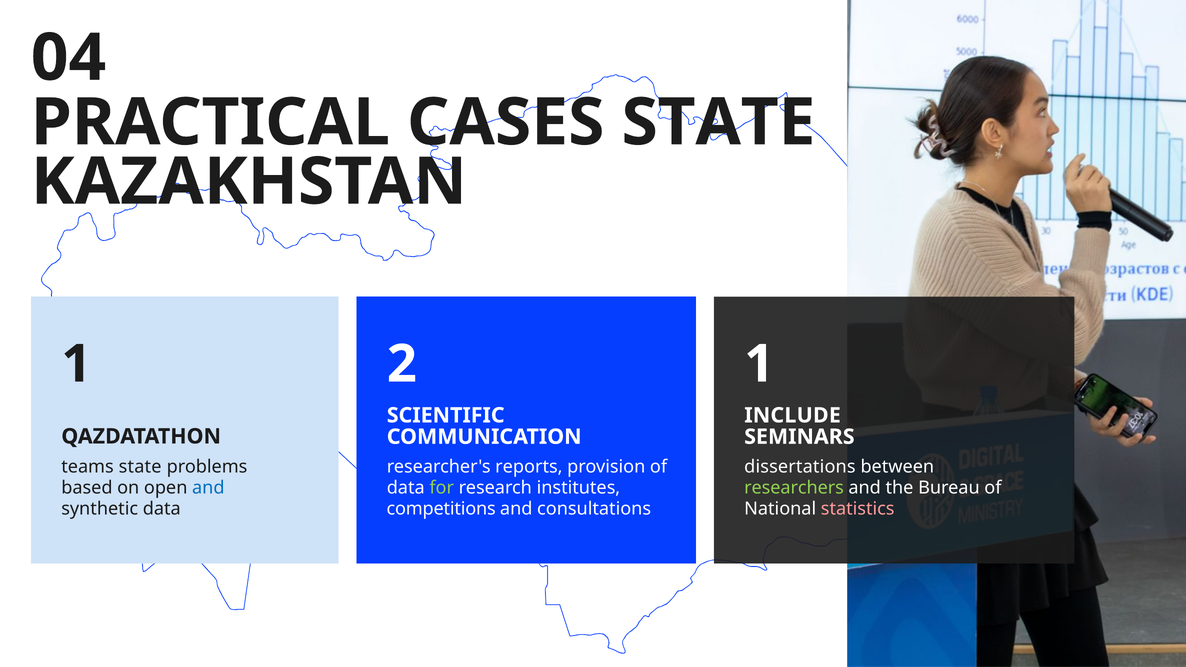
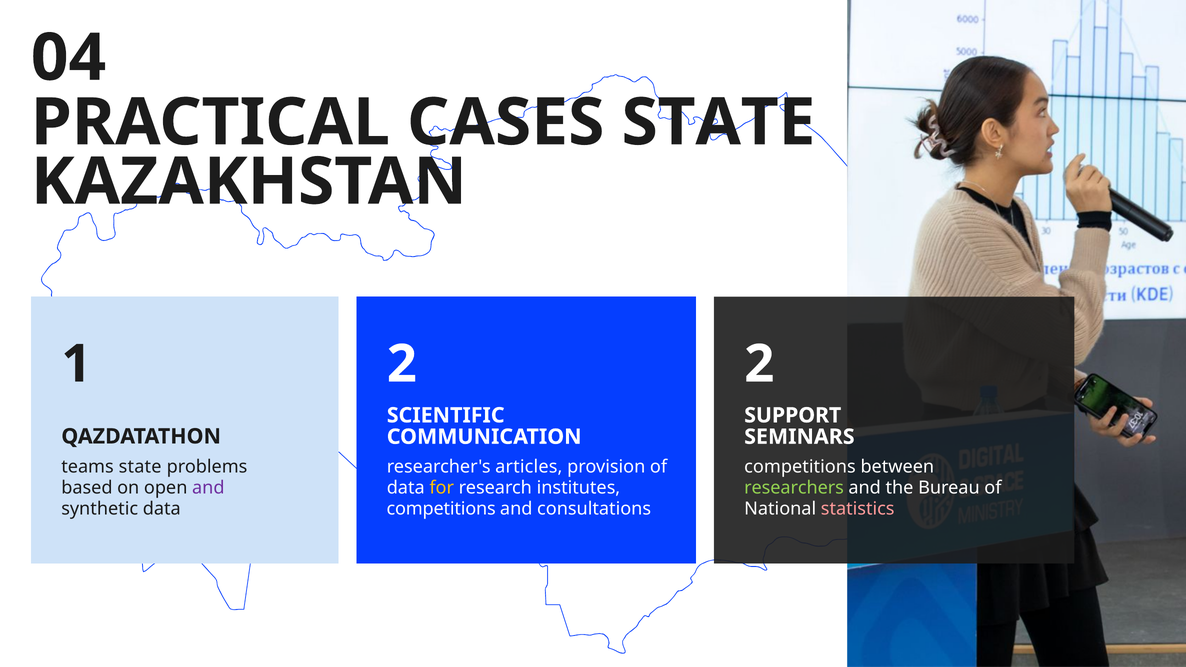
2 1: 1 -> 2
INCLUDE: INCLUDE -> SUPPORT
reports: reports -> articles
dissertations at (800, 467): dissertations -> competitions
and at (208, 488) colour: blue -> purple
for colour: light green -> yellow
